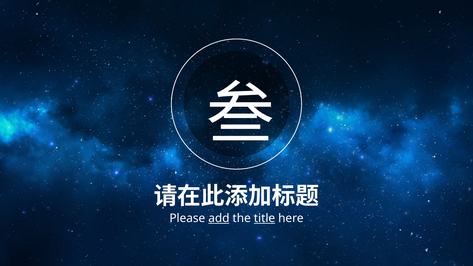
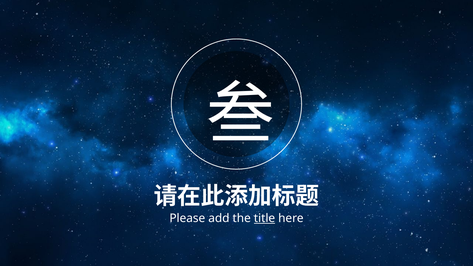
add underline: present -> none
